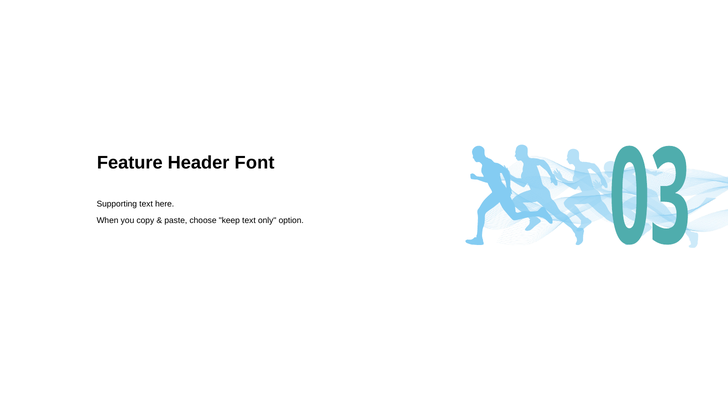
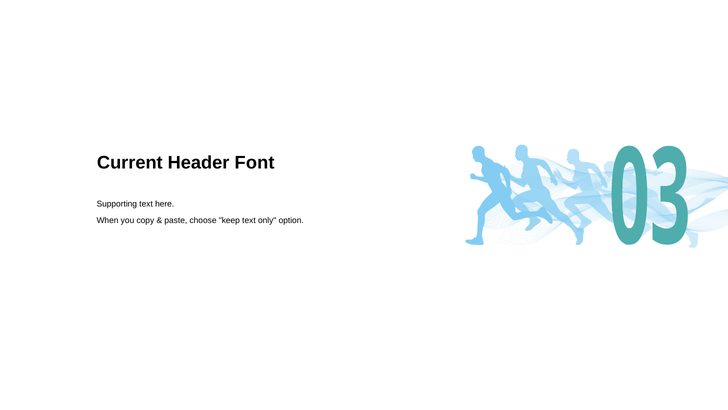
Feature: Feature -> Current
